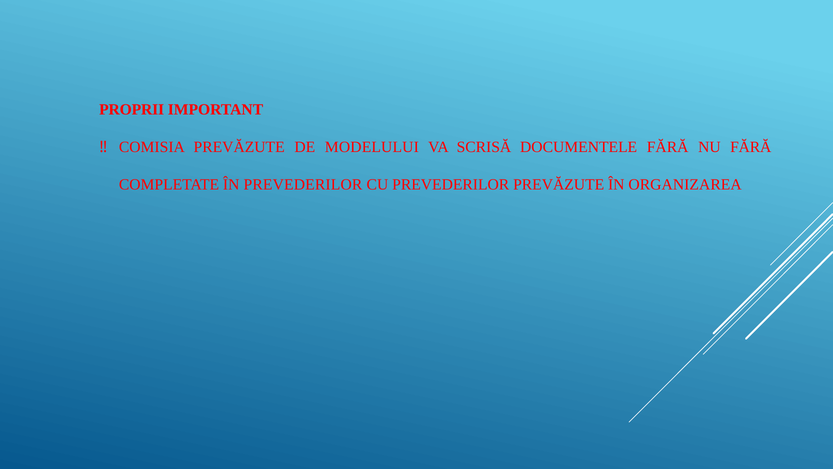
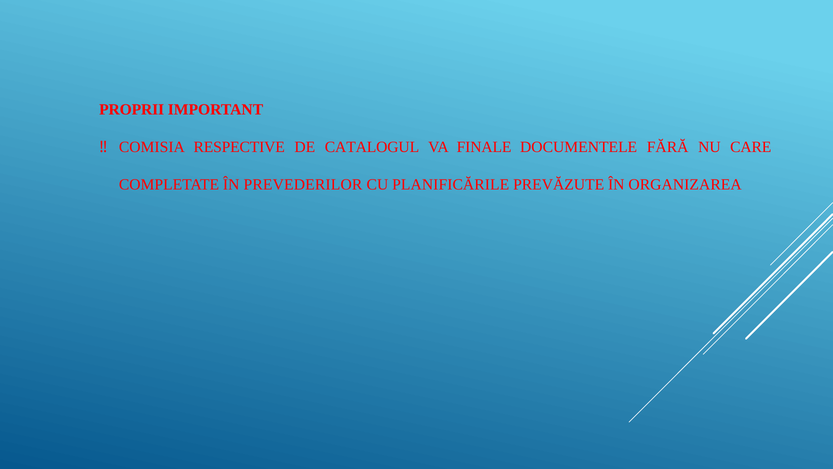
COMISIA PREVĂZUTE: PREVĂZUTE -> RESPECTIVE
MODELULUI: MODELULUI -> CATALOGUL
SCRISĂ: SCRISĂ -> FINALE
NU FĂRĂ: FĂRĂ -> CARE
CU PREVEDERILOR: PREVEDERILOR -> PLANIFICĂRILE
